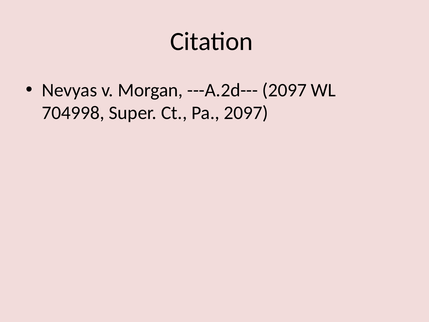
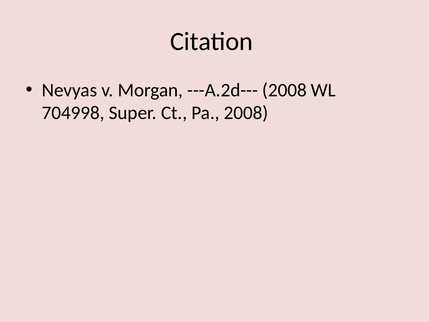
---A.2d--- 2097: 2097 -> 2008
Pa 2097: 2097 -> 2008
